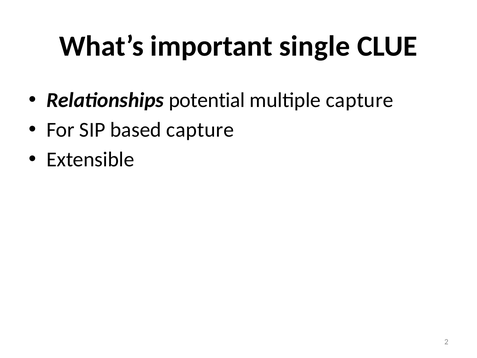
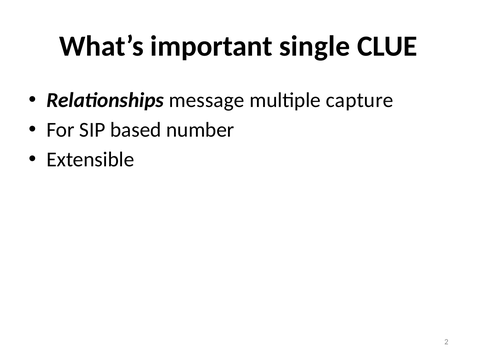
potential: potential -> message
based capture: capture -> number
